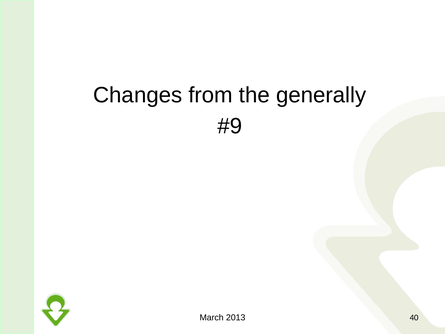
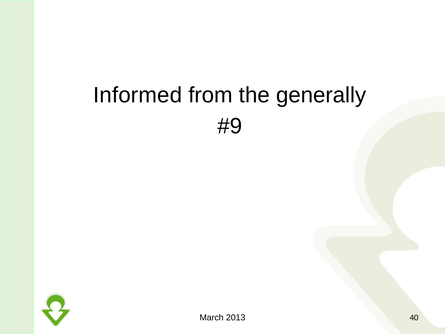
Changes: Changes -> Informed
